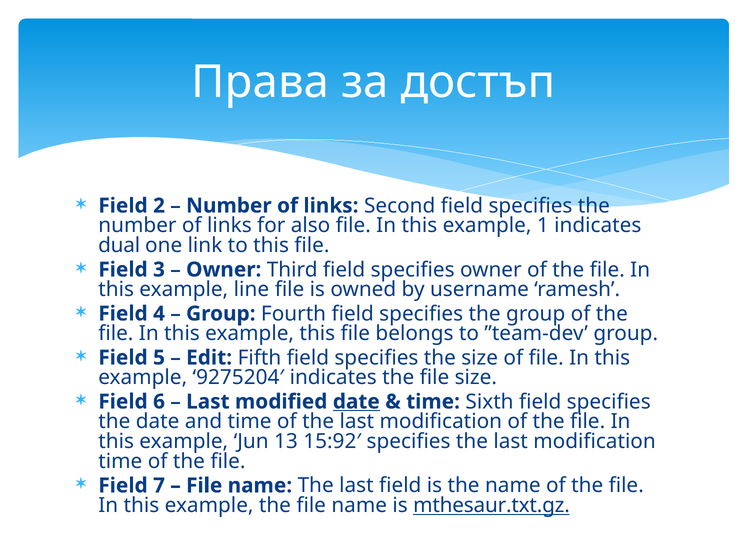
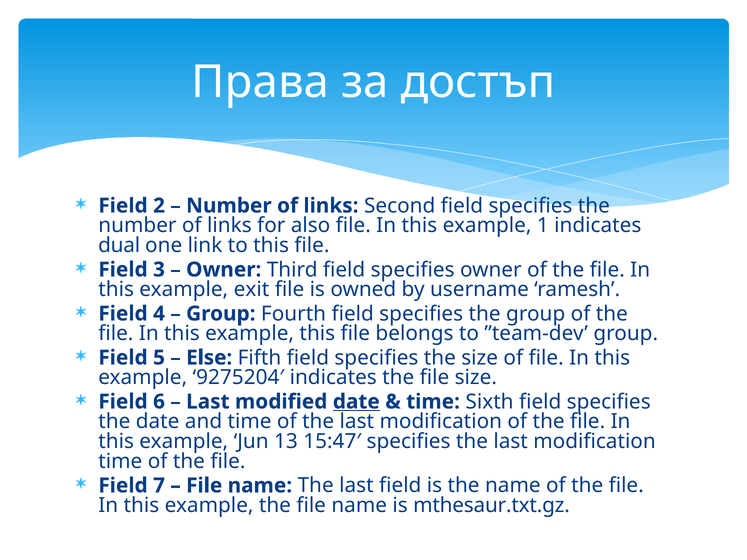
line: line -> exit
Edit: Edit -> Else
15:92′: 15:92′ -> 15:47′
mthesaur.txt.gz underline: present -> none
